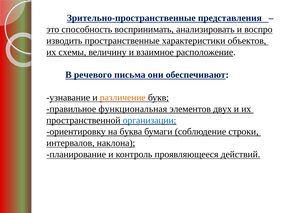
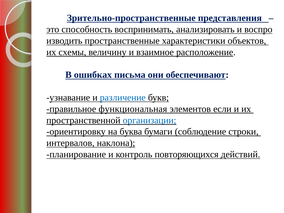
речевого: речевого -> ошибках
различение colour: orange -> blue
двух: двух -> если
проявляющееся: проявляющееся -> повторяющихся
